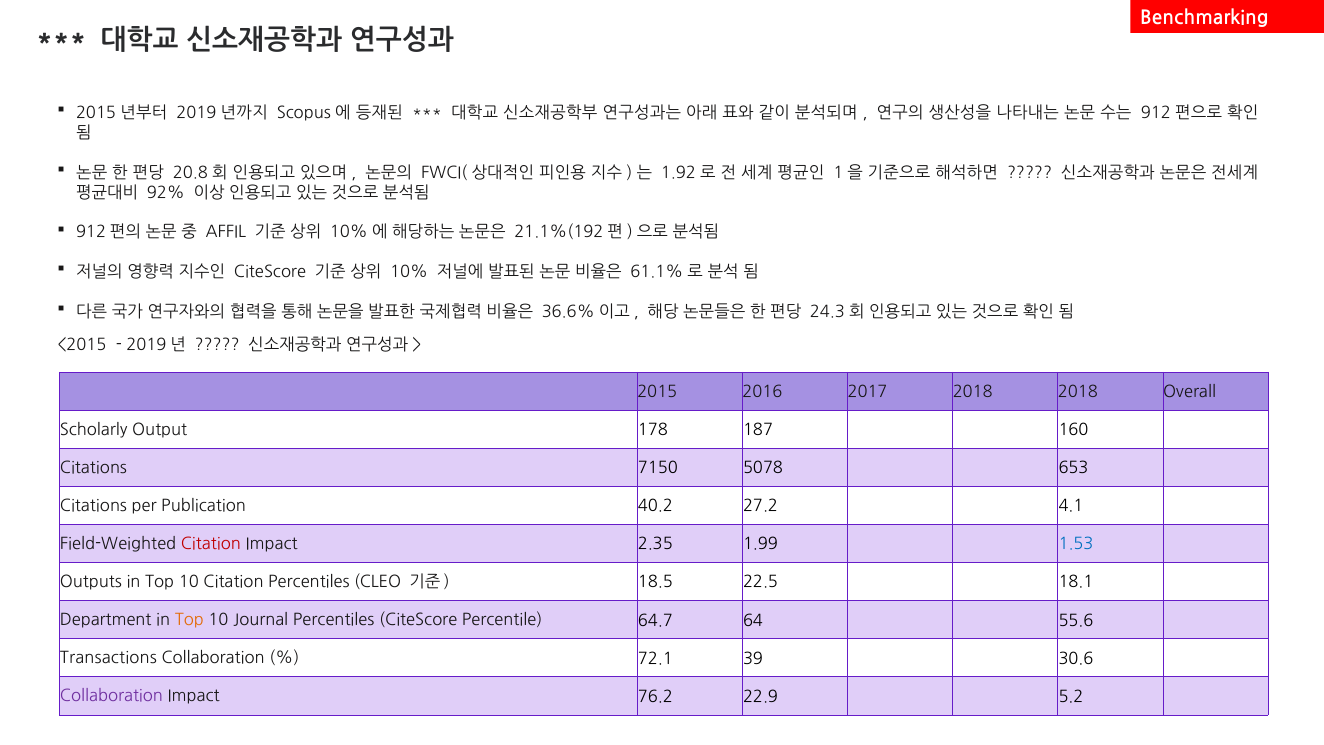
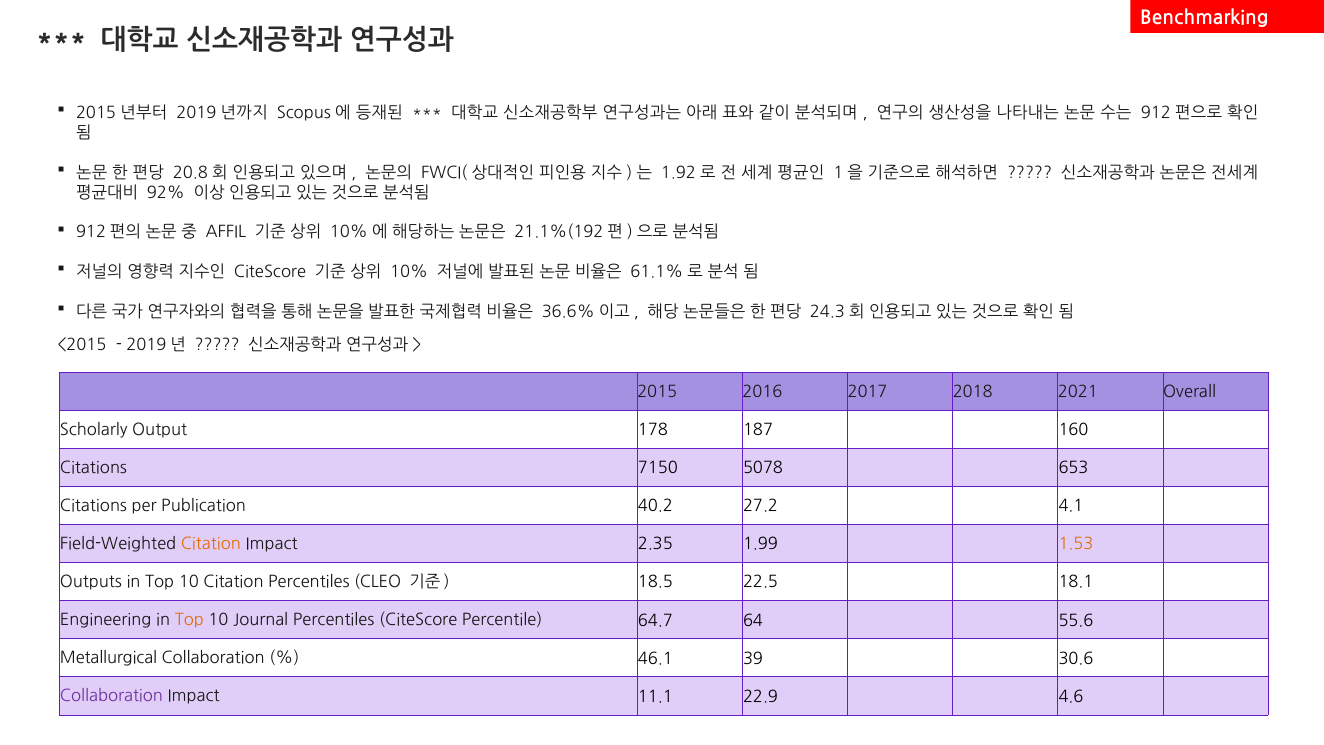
2018 2018: 2018 -> 2021
Citation at (211, 544) colour: red -> orange
1.53 colour: blue -> orange
Department: Department -> Engineering
Transactions: Transactions -> Metallurgical
72.1: 72.1 -> 46.1
76.2: 76.2 -> 11.1
5.2: 5.2 -> 4.6
